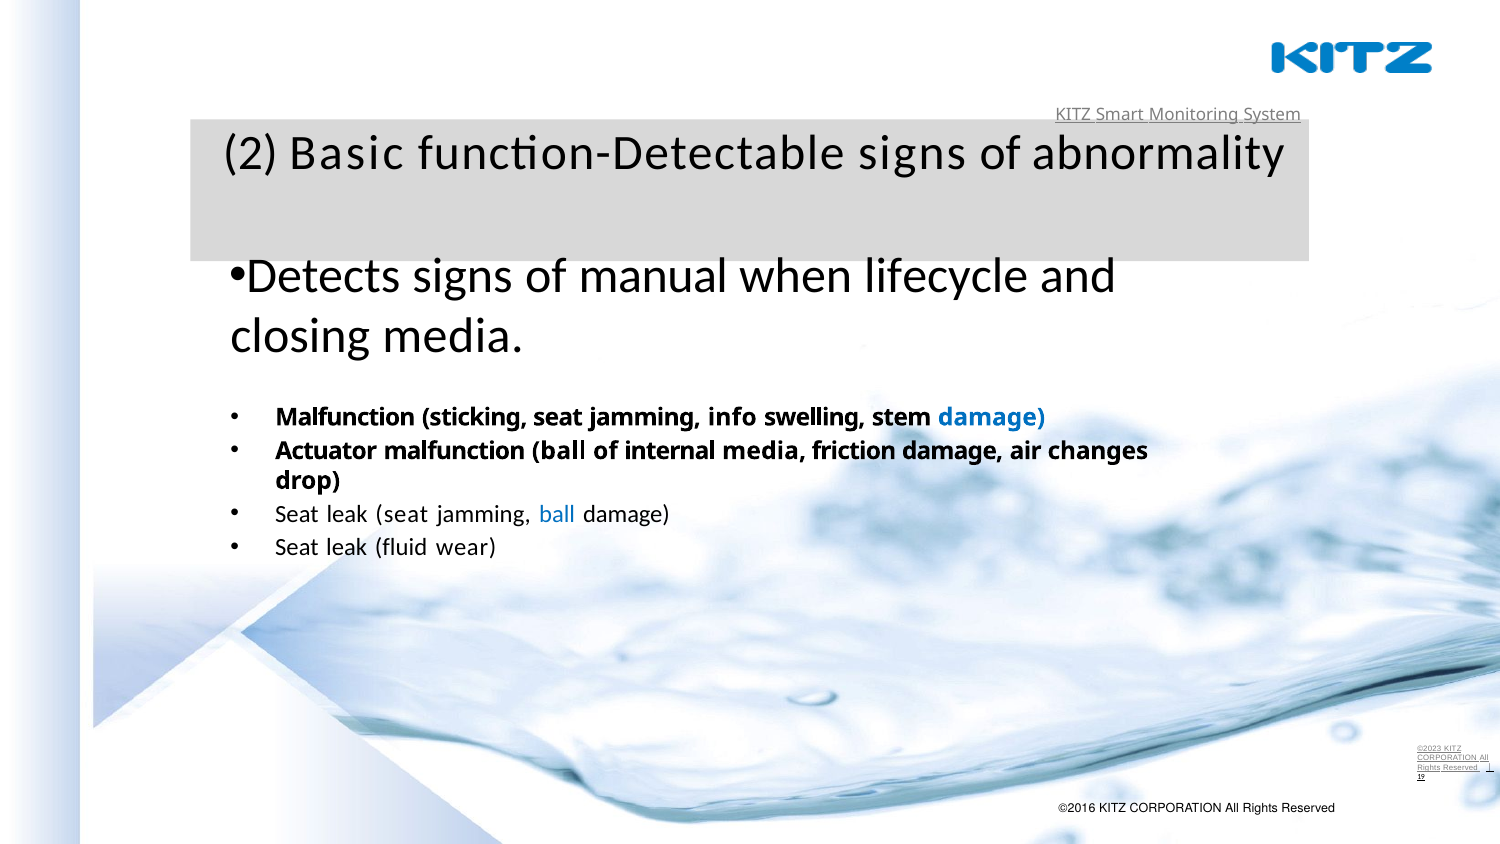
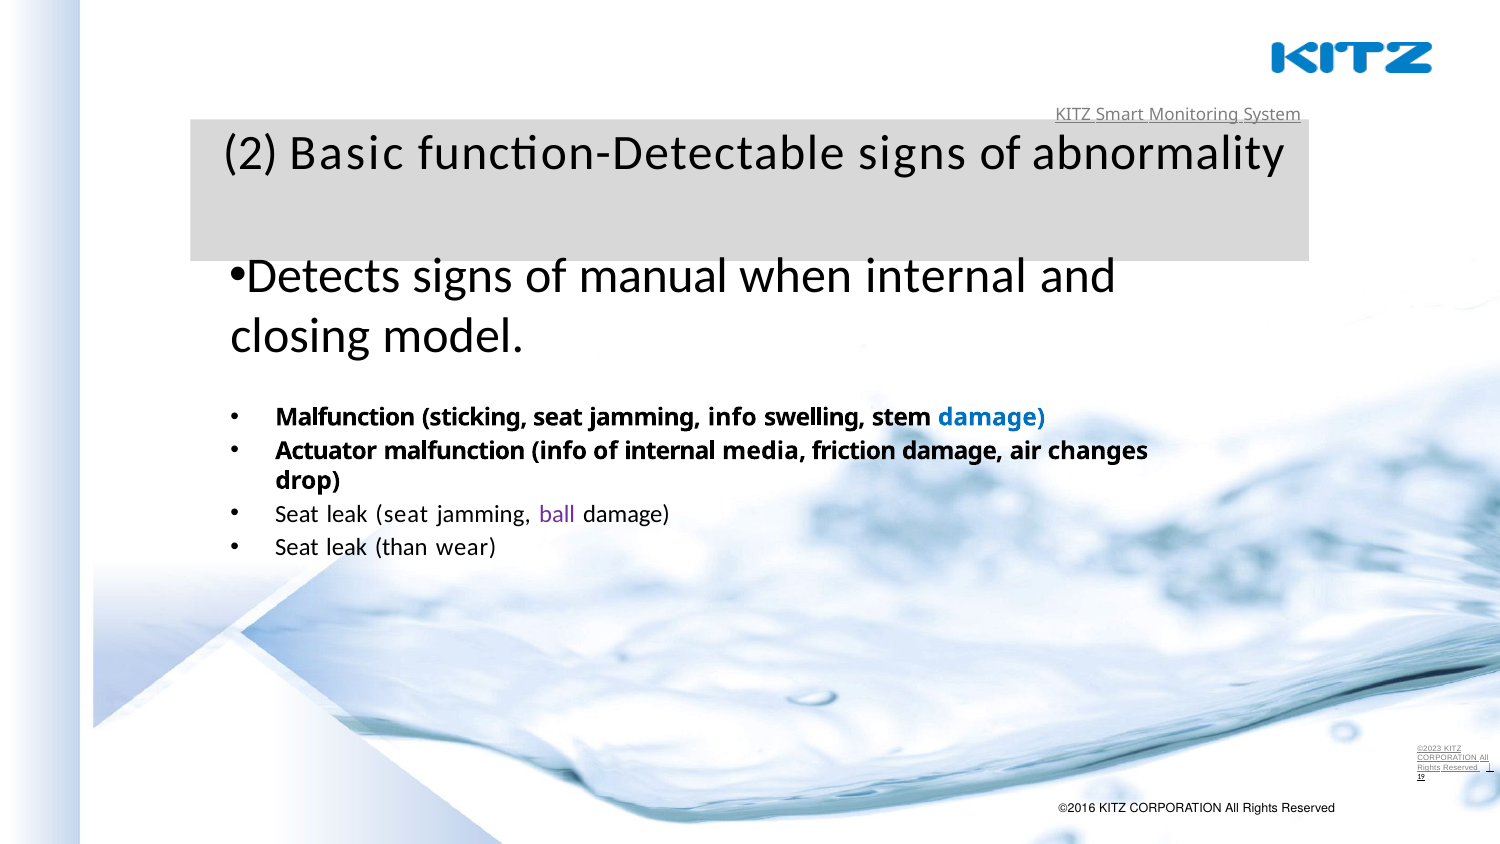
when lifecycle: lifecycle -> internal
closing media: media -> model
malfunction ball: ball -> info
ball at (557, 514) colour: blue -> purple
fluid: fluid -> than
